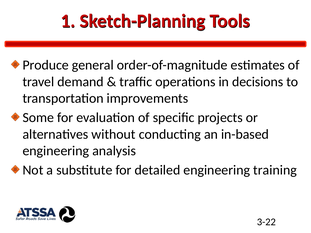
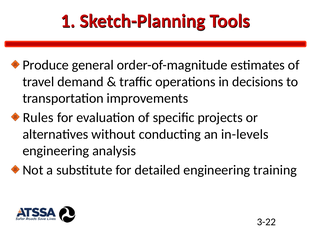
Some: Some -> Rules
in-based: in-based -> in-levels
